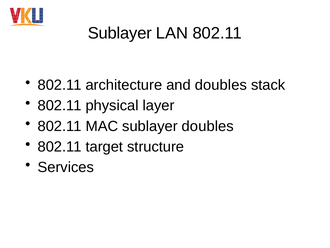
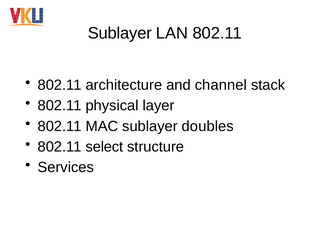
and doubles: doubles -> channel
target: target -> select
